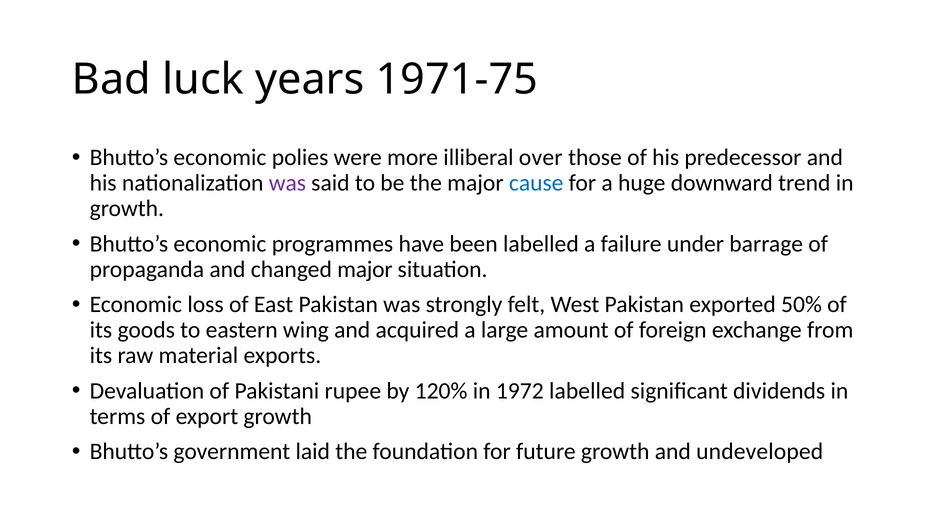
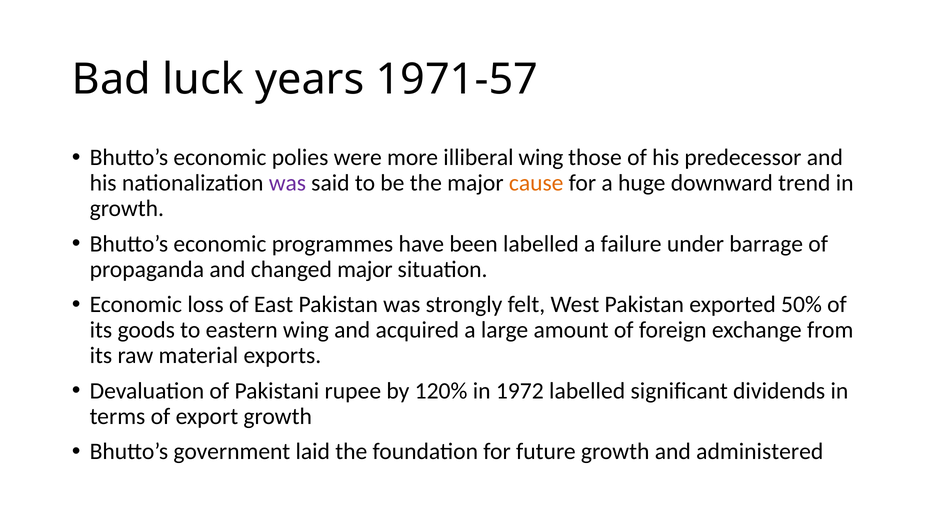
1971-75: 1971-75 -> 1971-57
illiberal over: over -> wing
cause colour: blue -> orange
undeveloped: undeveloped -> administered
